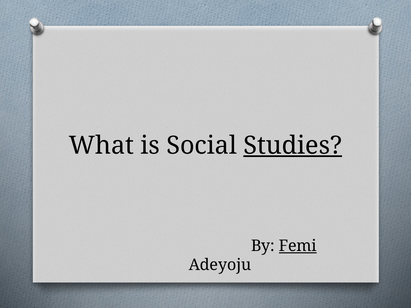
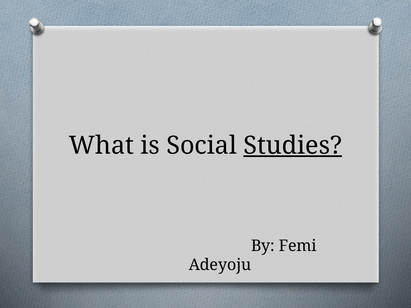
Femi underline: present -> none
